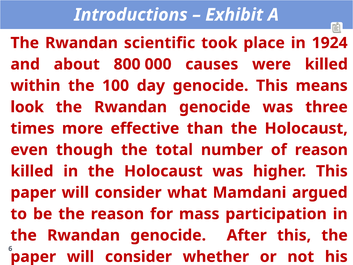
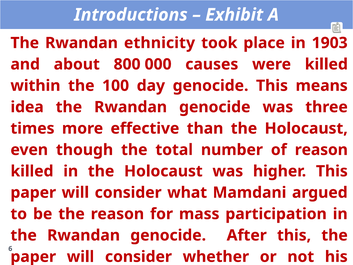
scientific: scientific -> ethnicity
1924: 1924 -> 1903
look: look -> idea
